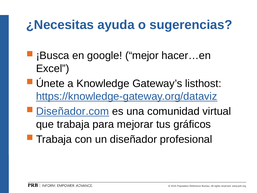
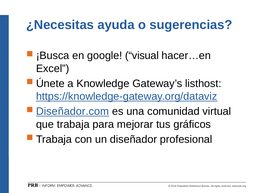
mejor: mejor -> visual
